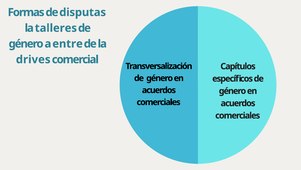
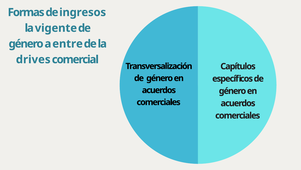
disputas: disputas -> ingresos
talleres: talleres -> vigente
